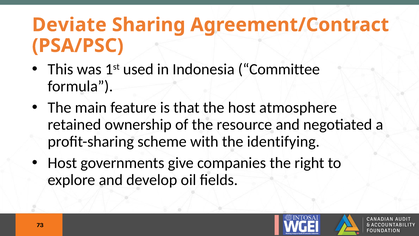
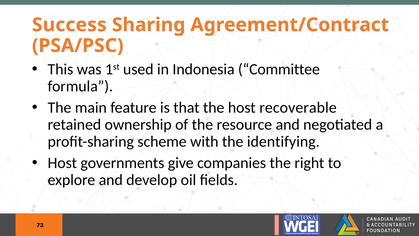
Deviate: Deviate -> Success
atmosphere: atmosphere -> recoverable
